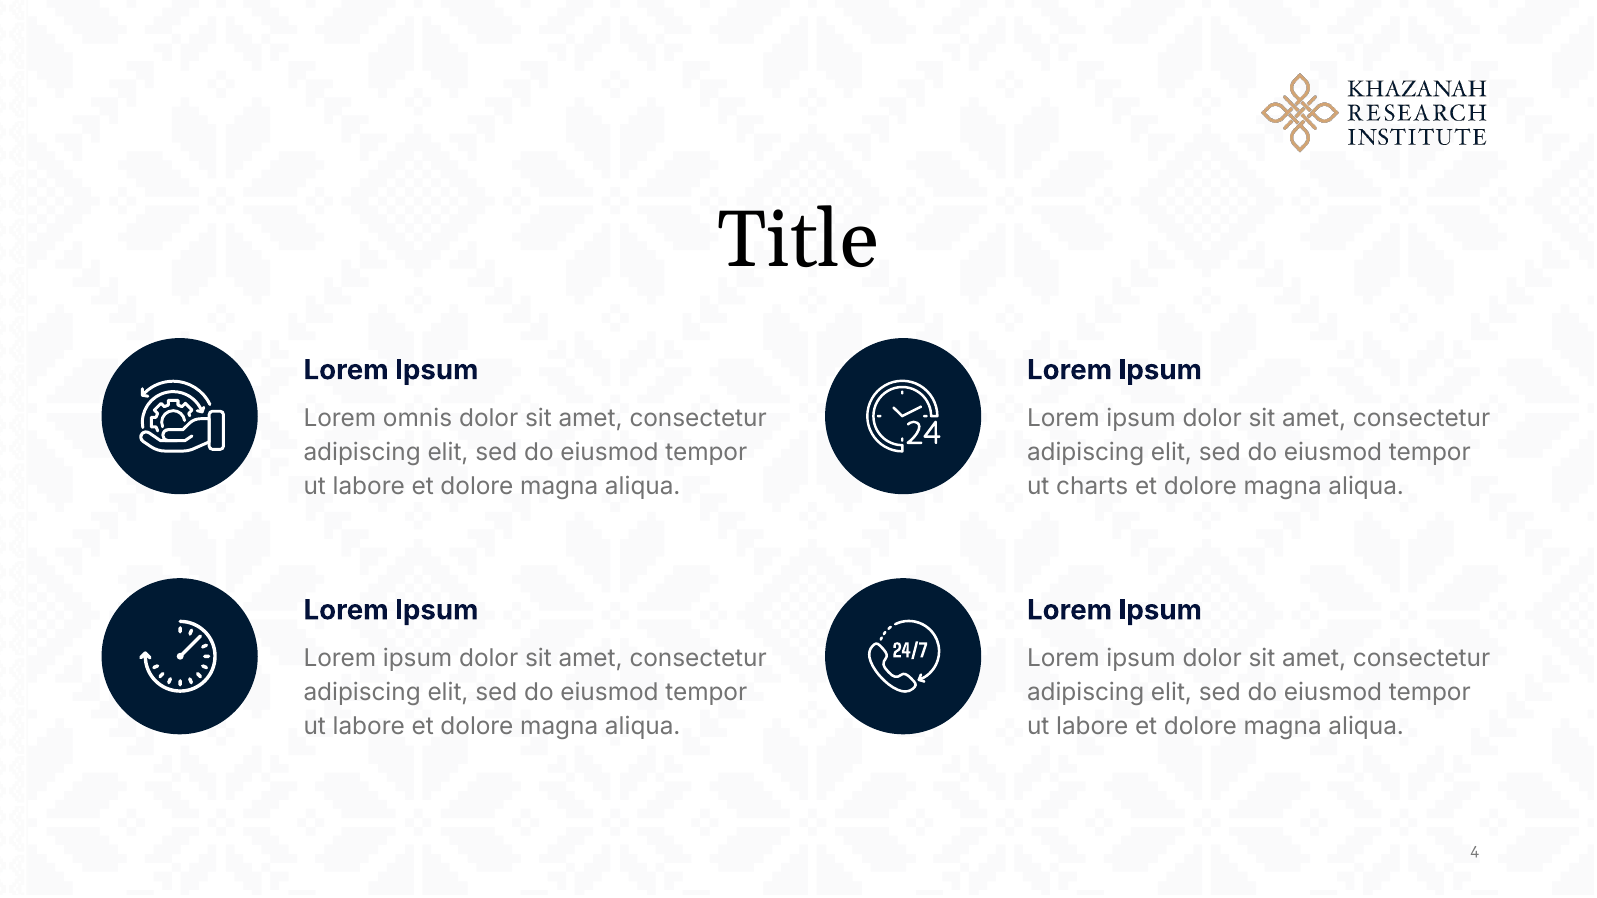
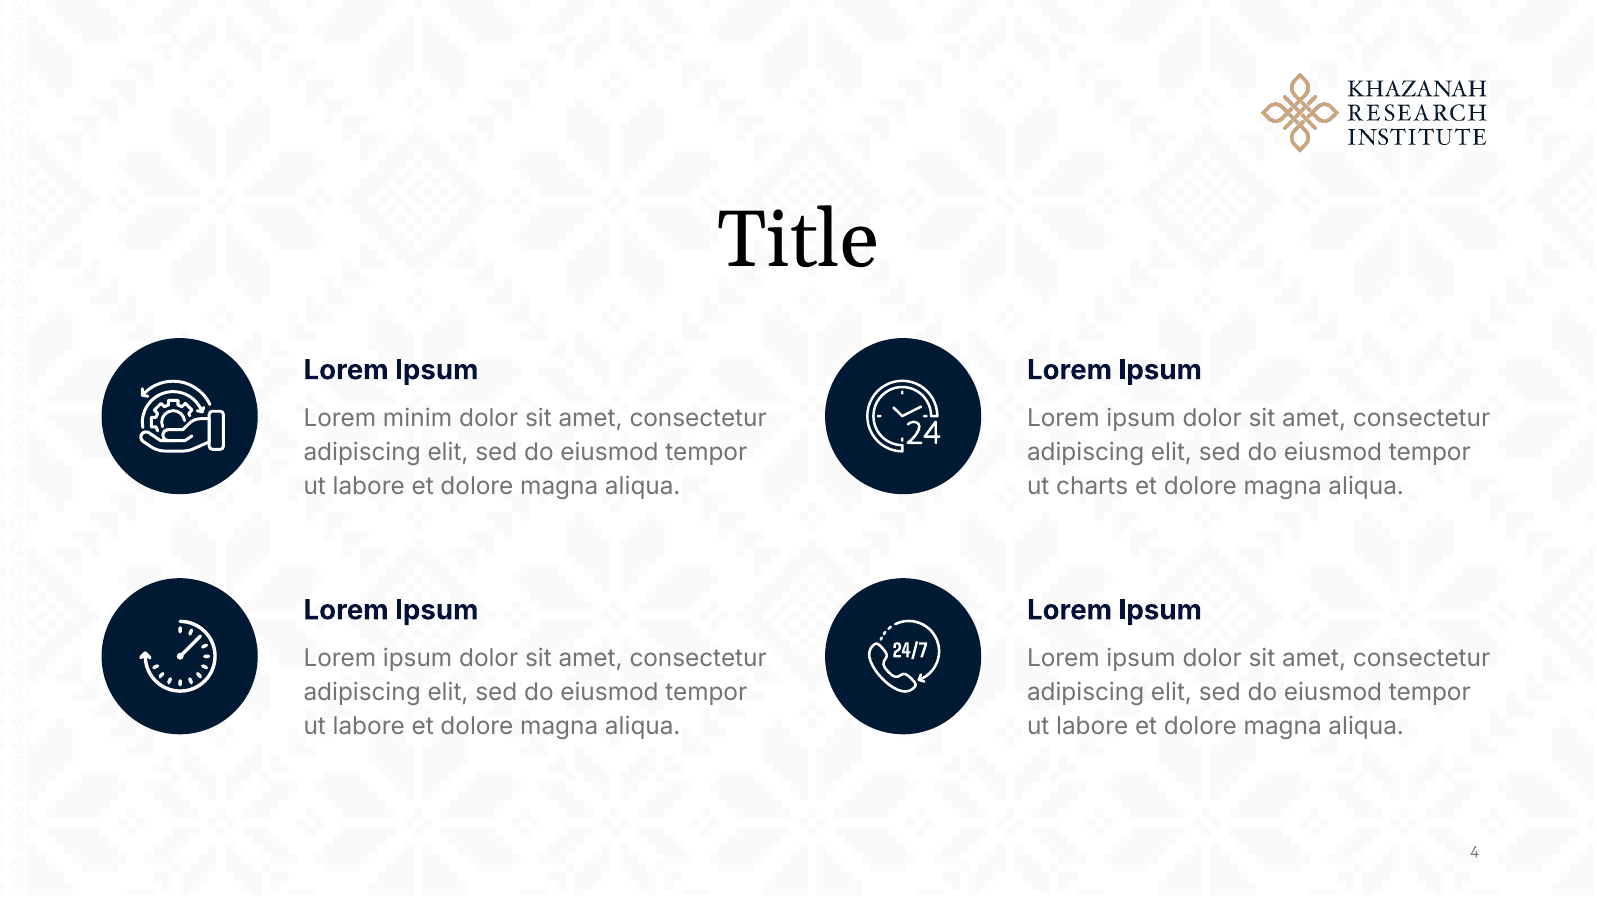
omnis: omnis -> minim
